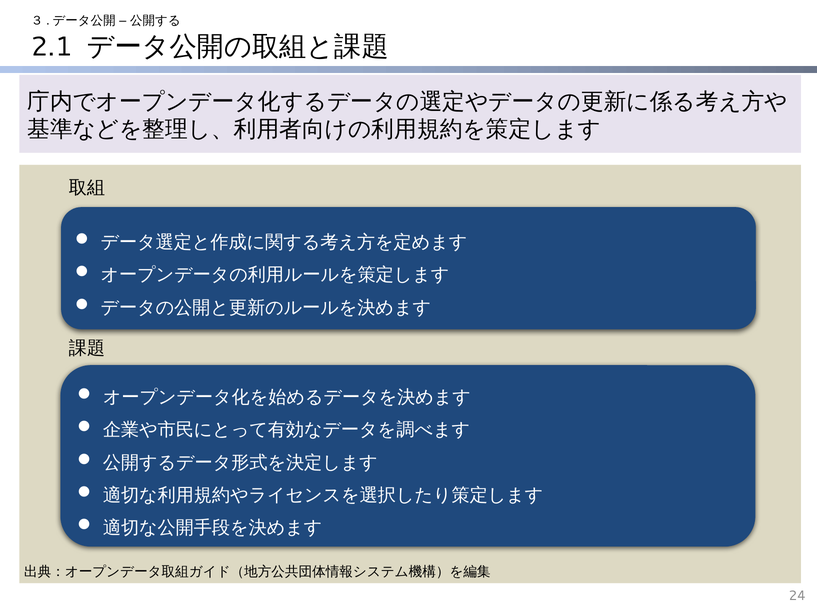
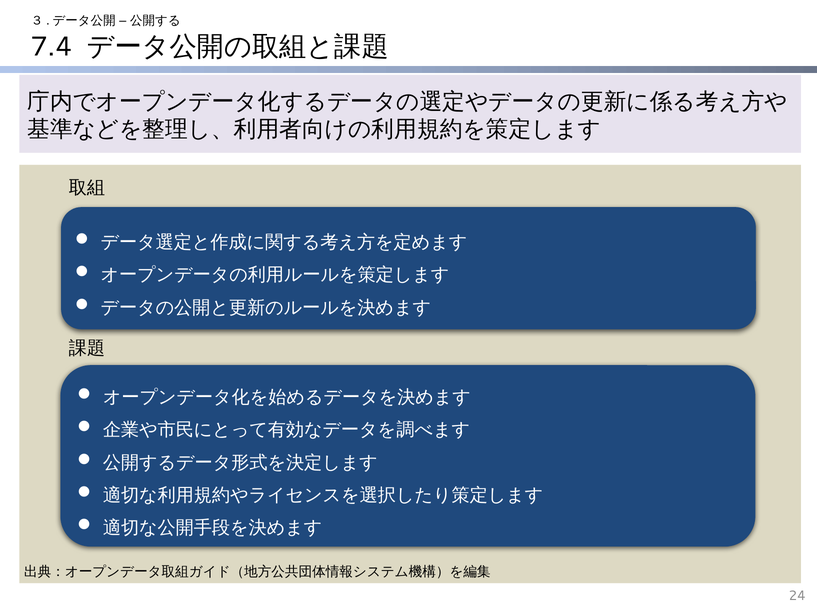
2.1: 2.1 -> 7.4
